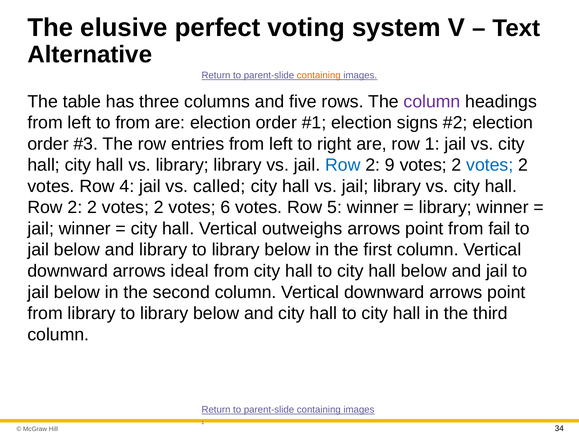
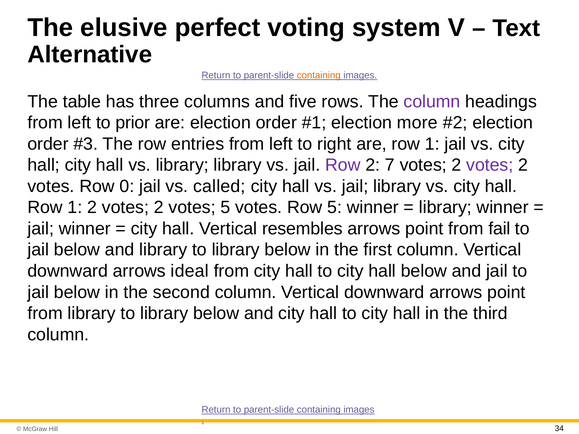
to from: from -> prior
signs: signs -> more
Row at (343, 165) colour: blue -> purple
9: 9 -> 7
votes at (490, 165) colour: blue -> purple
4: 4 -> 0
2 at (75, 208): 2 -> 1
votes 6: 6 -> 5
outweighs: outweighs -> resembles
